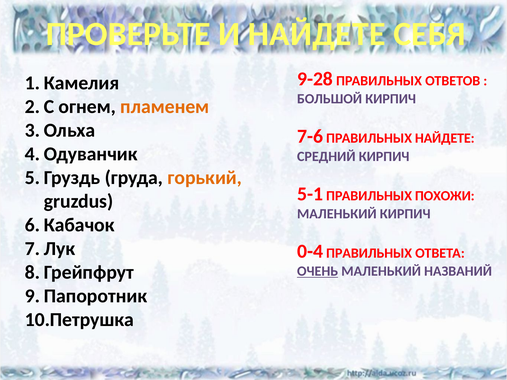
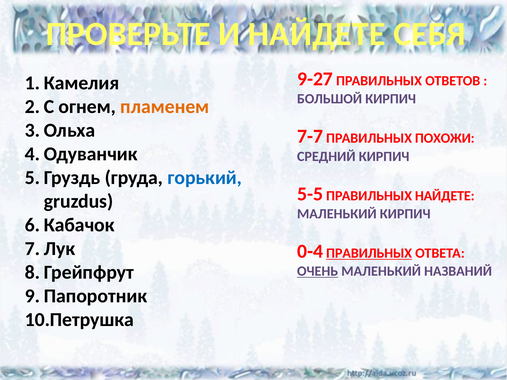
9-28: 9-28 -> 9-27
7-6: 7-6 -> 7-7
ПРАВИЛЬНЫХ НАЙДЕТЕ: НАЙДЕТЕ -> ПОХОЖИ
горький colour: orange -> blue
5-1: 5-1 -> 5-5
ПРАВИЛЬНЫХ ПОХОЖИ: ПОХОЖИ -> НАЙДЕТЕ
ПРАВИЛЬНЫХ at (369, 253) underline: none -> present
